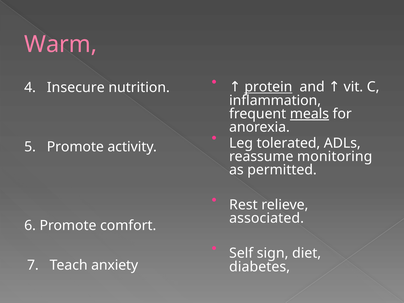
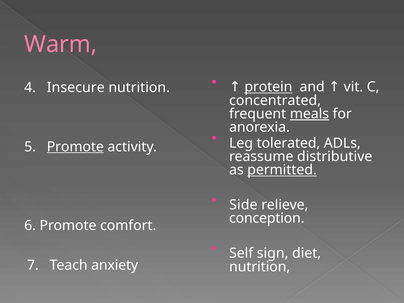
inflammation: inflammation -> concentrated
Promote at (75, 147) underline: none -> present
monitoring: monitoring -> distributive
permitted underline: none -> present
Rest: Rest -> Side
associated: associated -> conception
diabetes at (260, 267): diabetes -> nutrition
